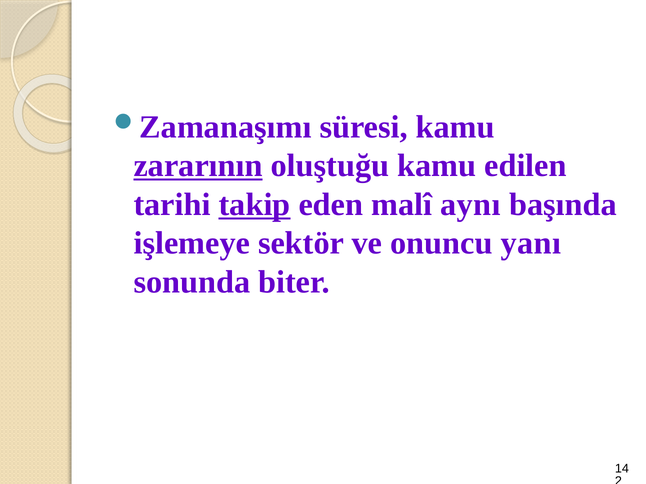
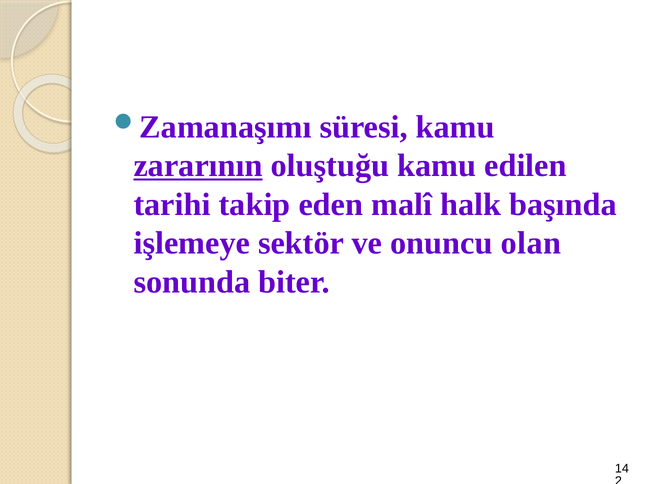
takip underline: present -> none
aynı: aynı -> halk
yanı: yanı -> olan
